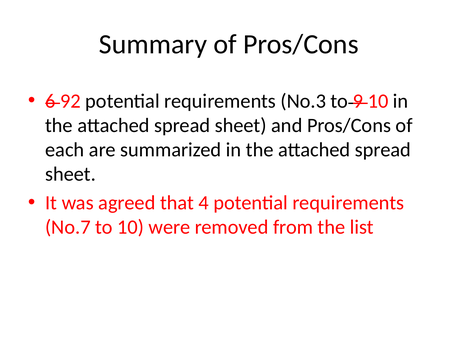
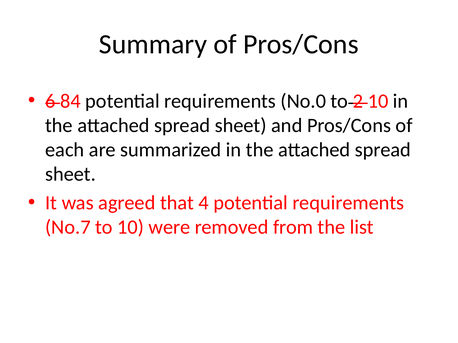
92: 92 -> 84
No.3: No.3 -> No.0
9: 9 -> 2
